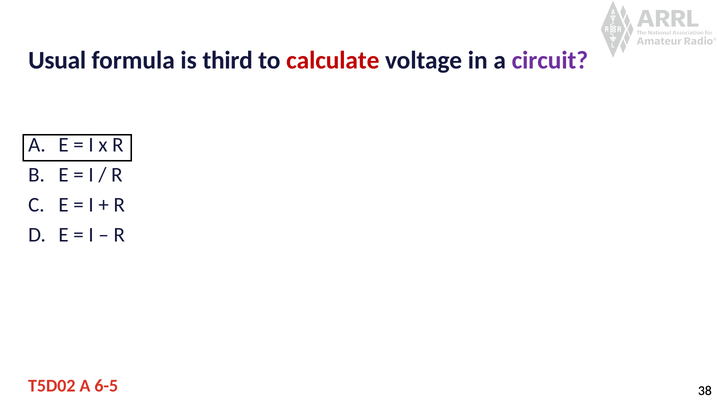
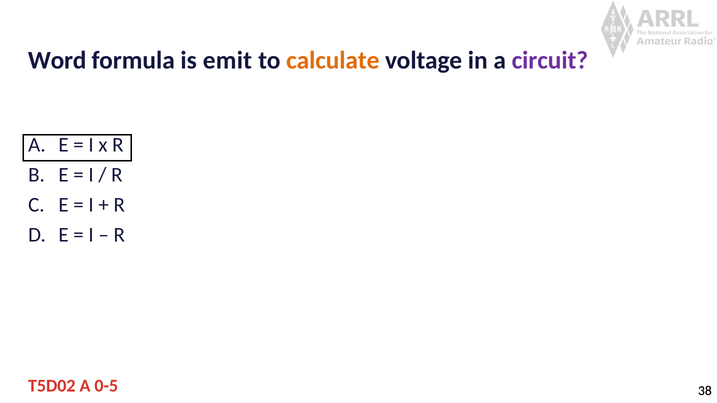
Usual: Usual -> Word
third: third -> emit
calculate colour: red -> orange
6-5: 6-5 -> 0-5
